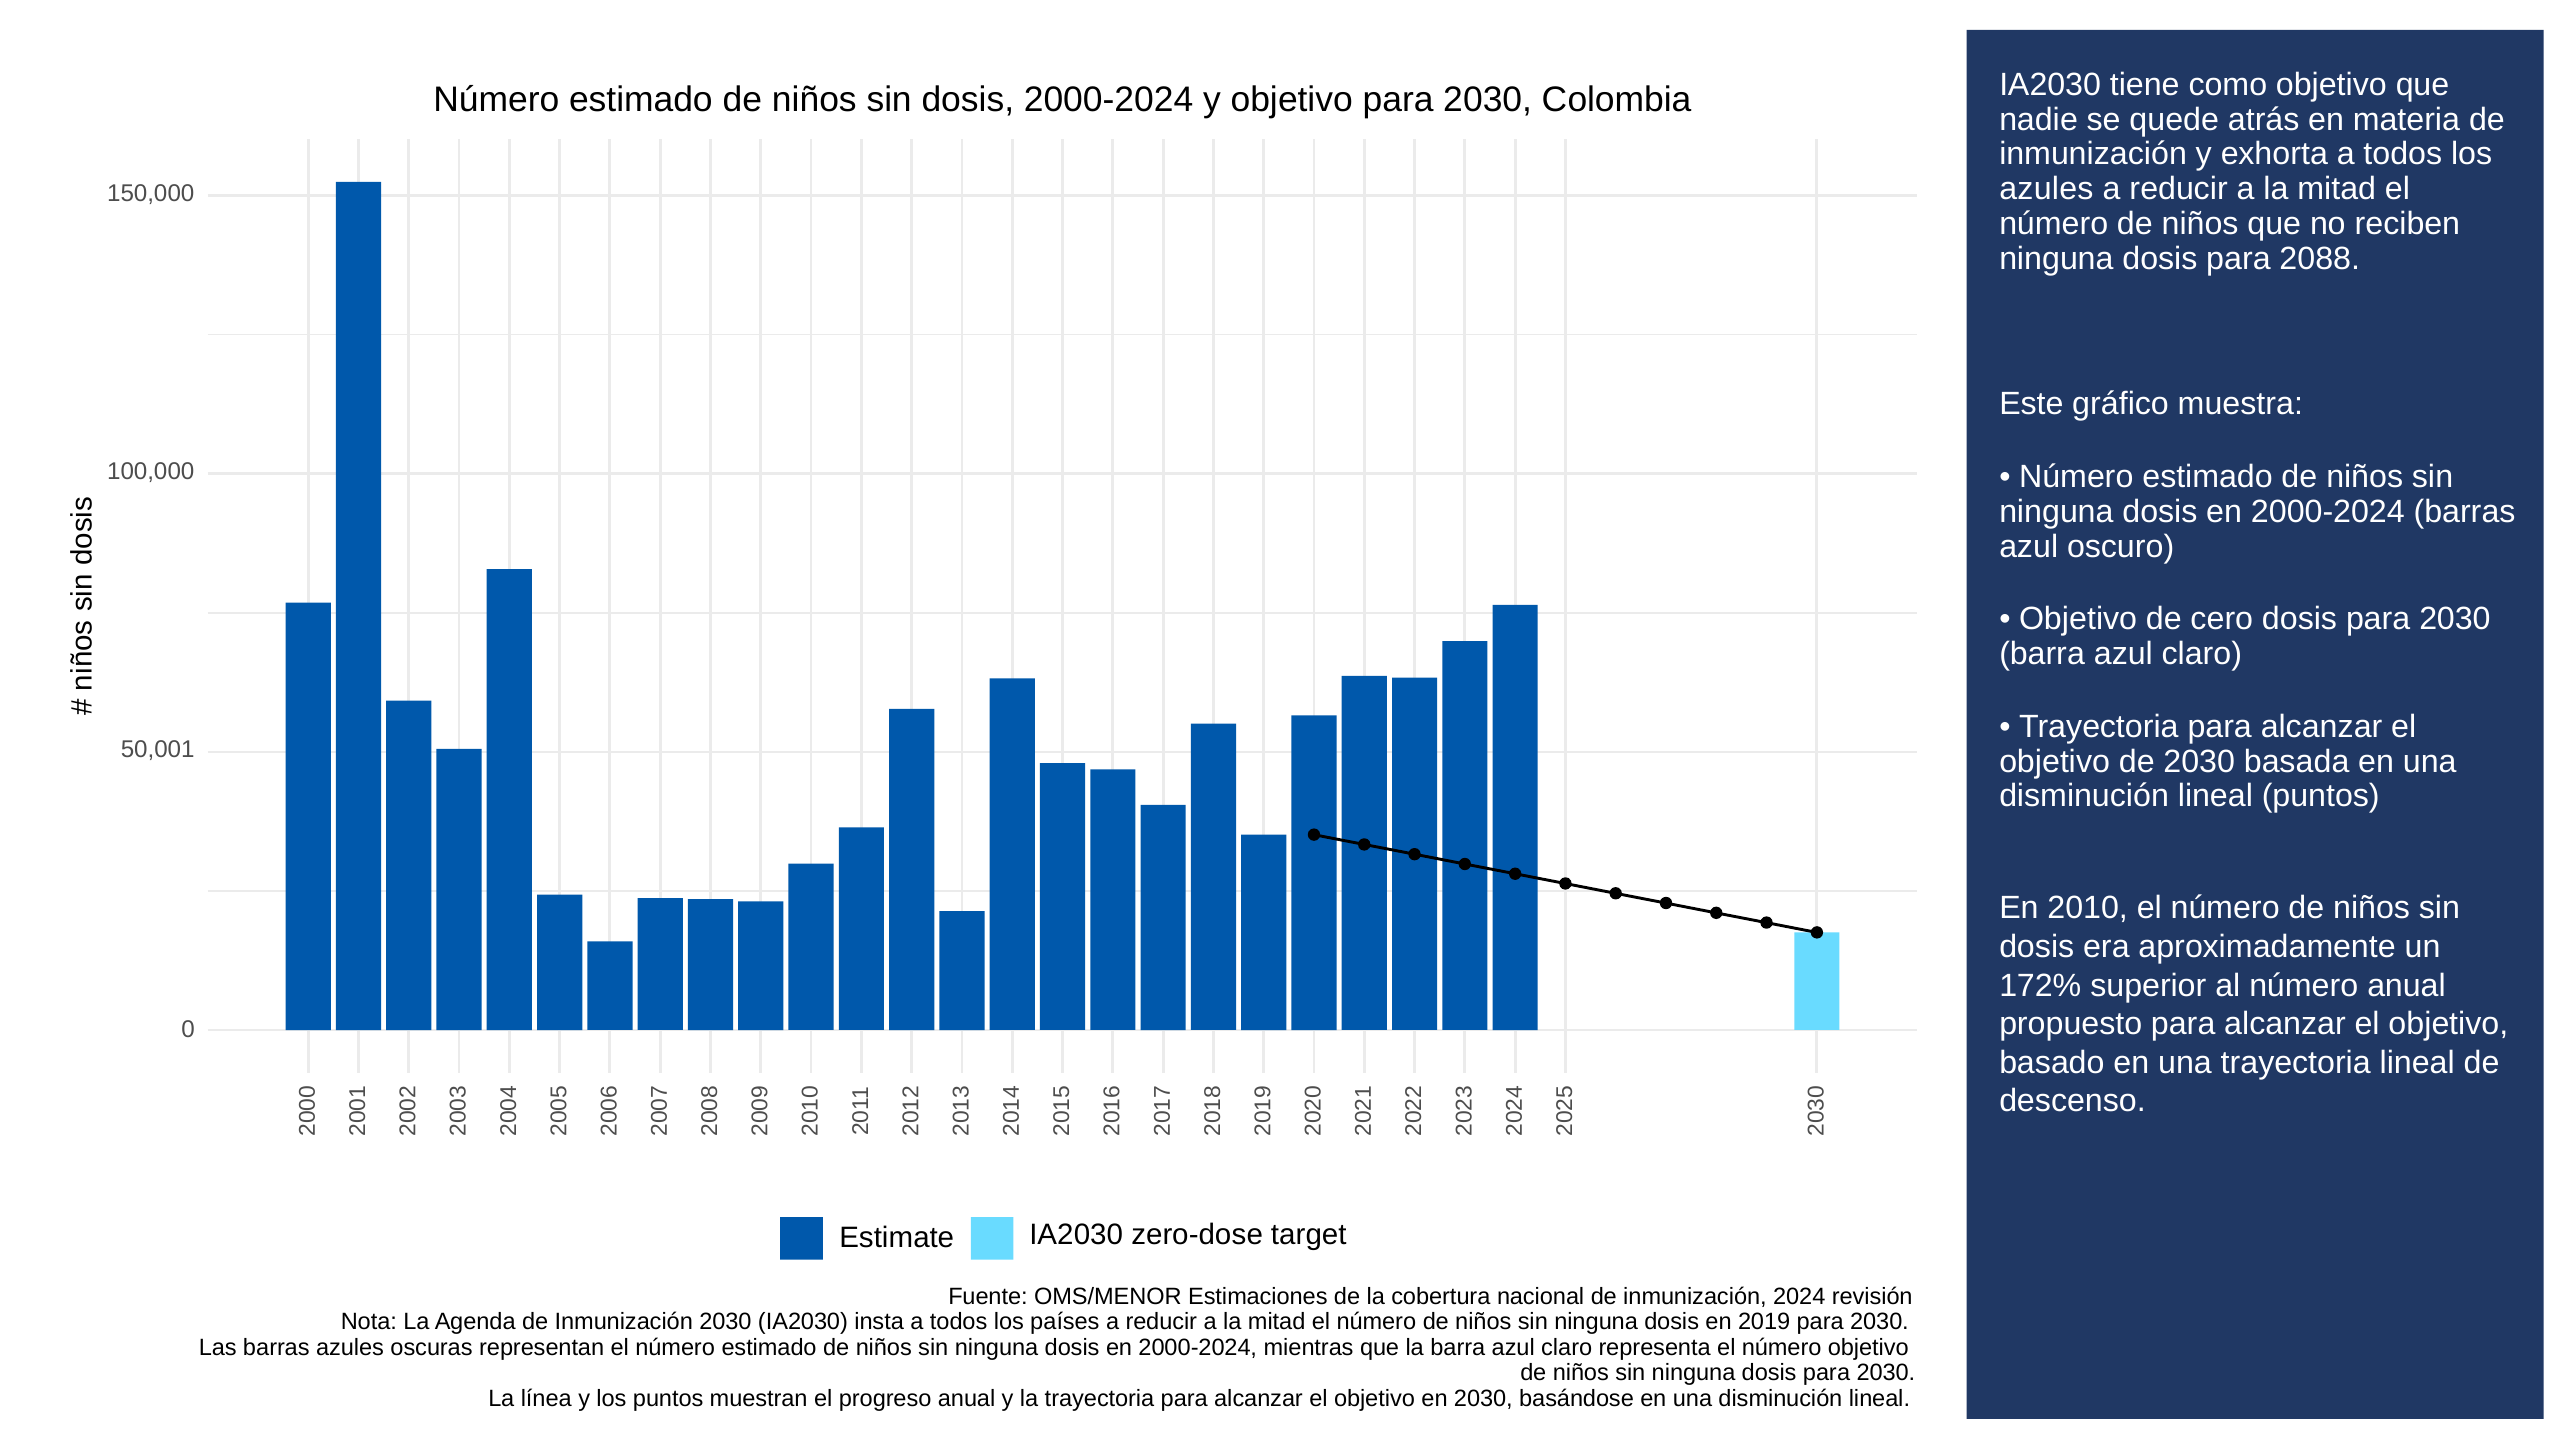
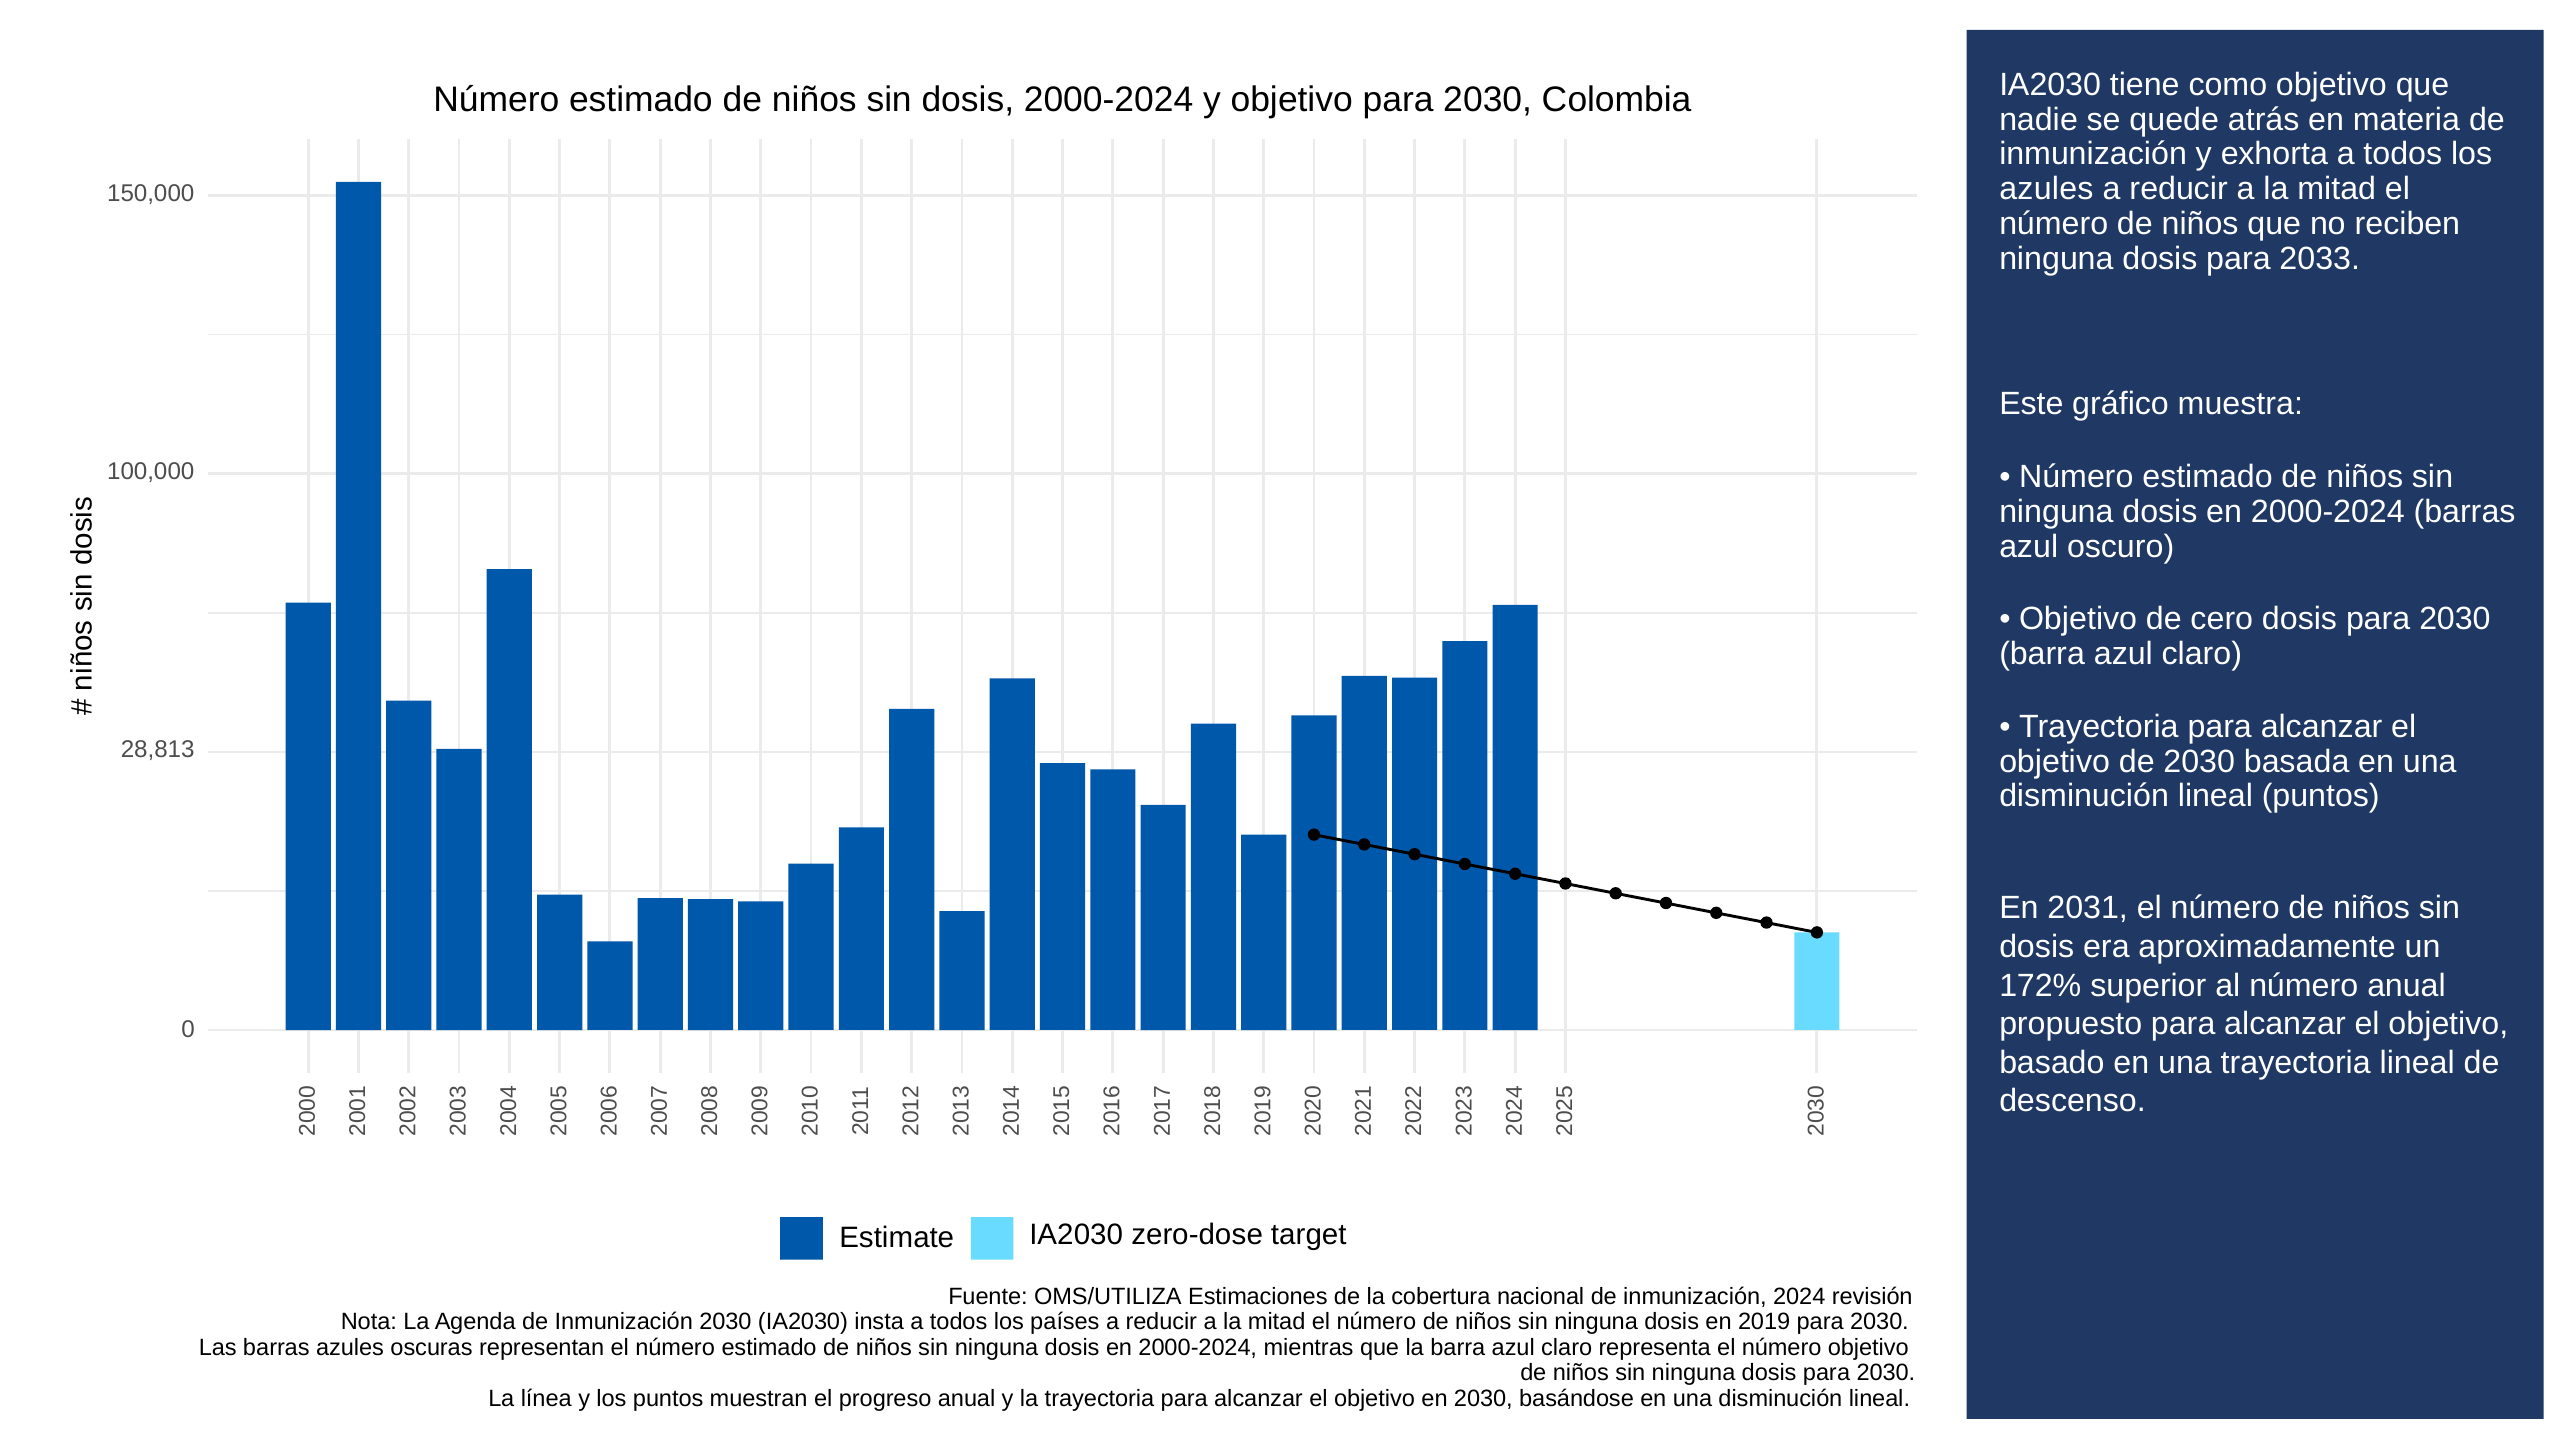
2088: 2088 -> 2033
50,001: 50,001 -> 28,813
2010: 2010 -> 2031
OMS/MENOR: OMS/MENOR -> OMS/UTILIZA
